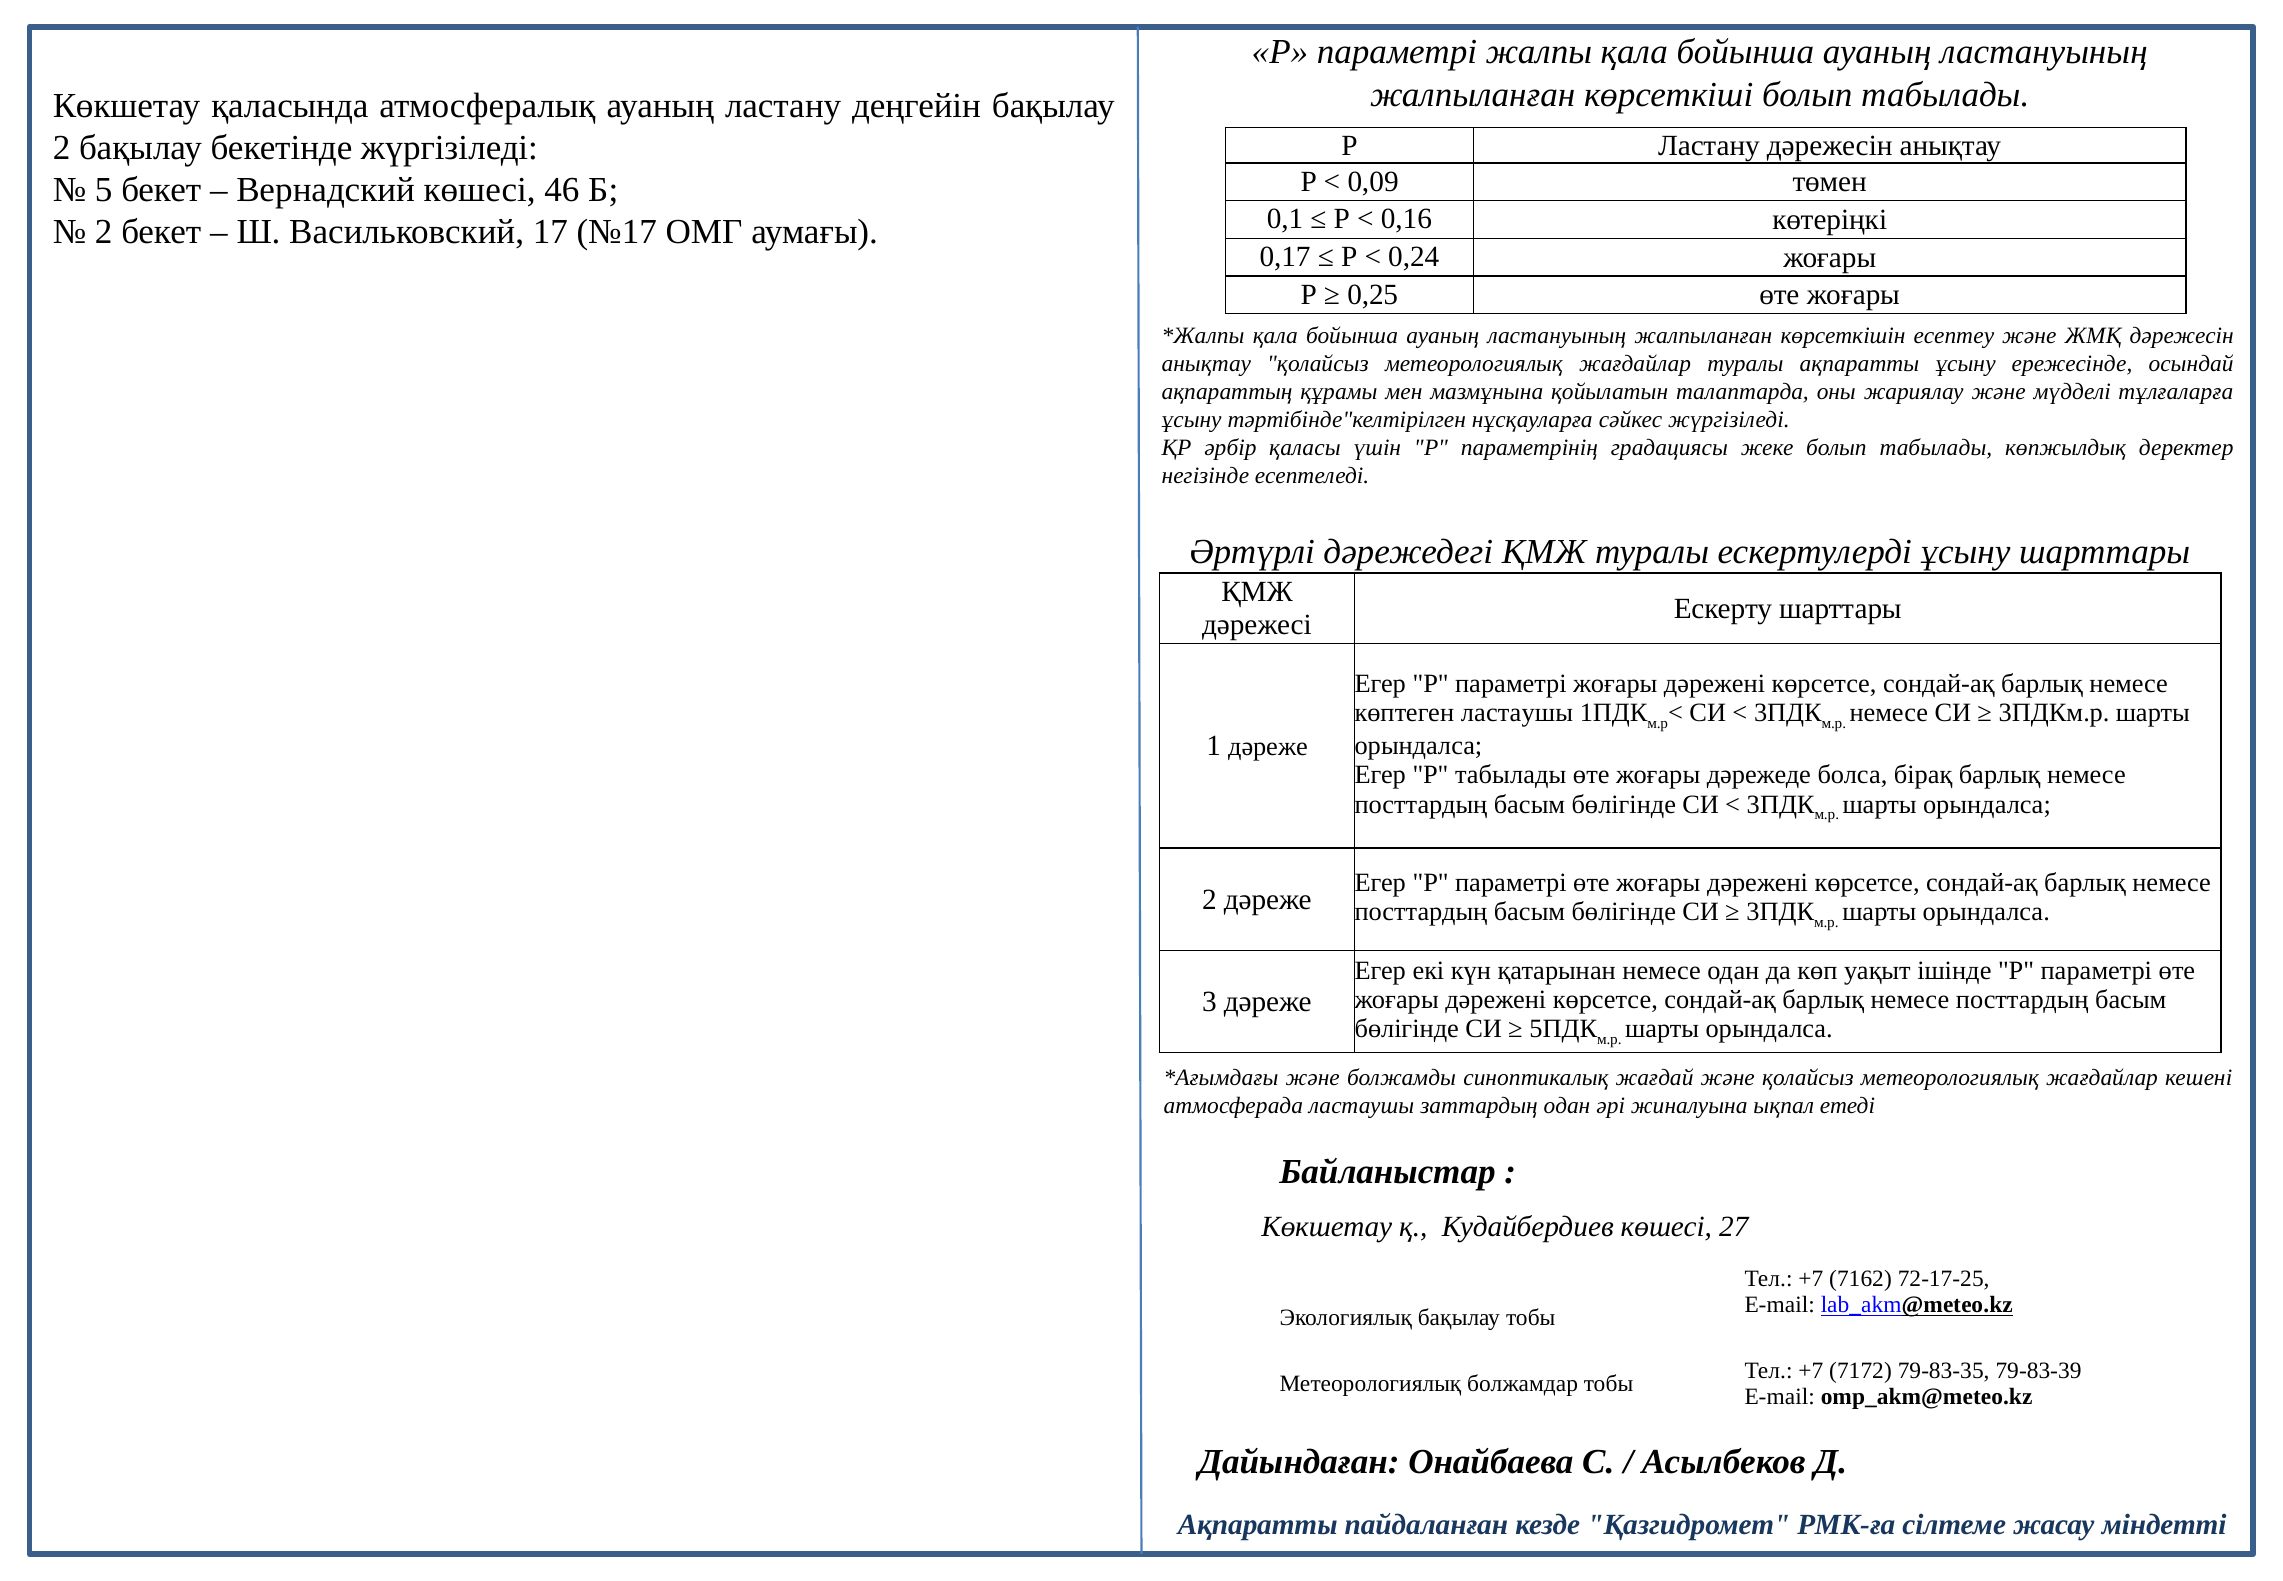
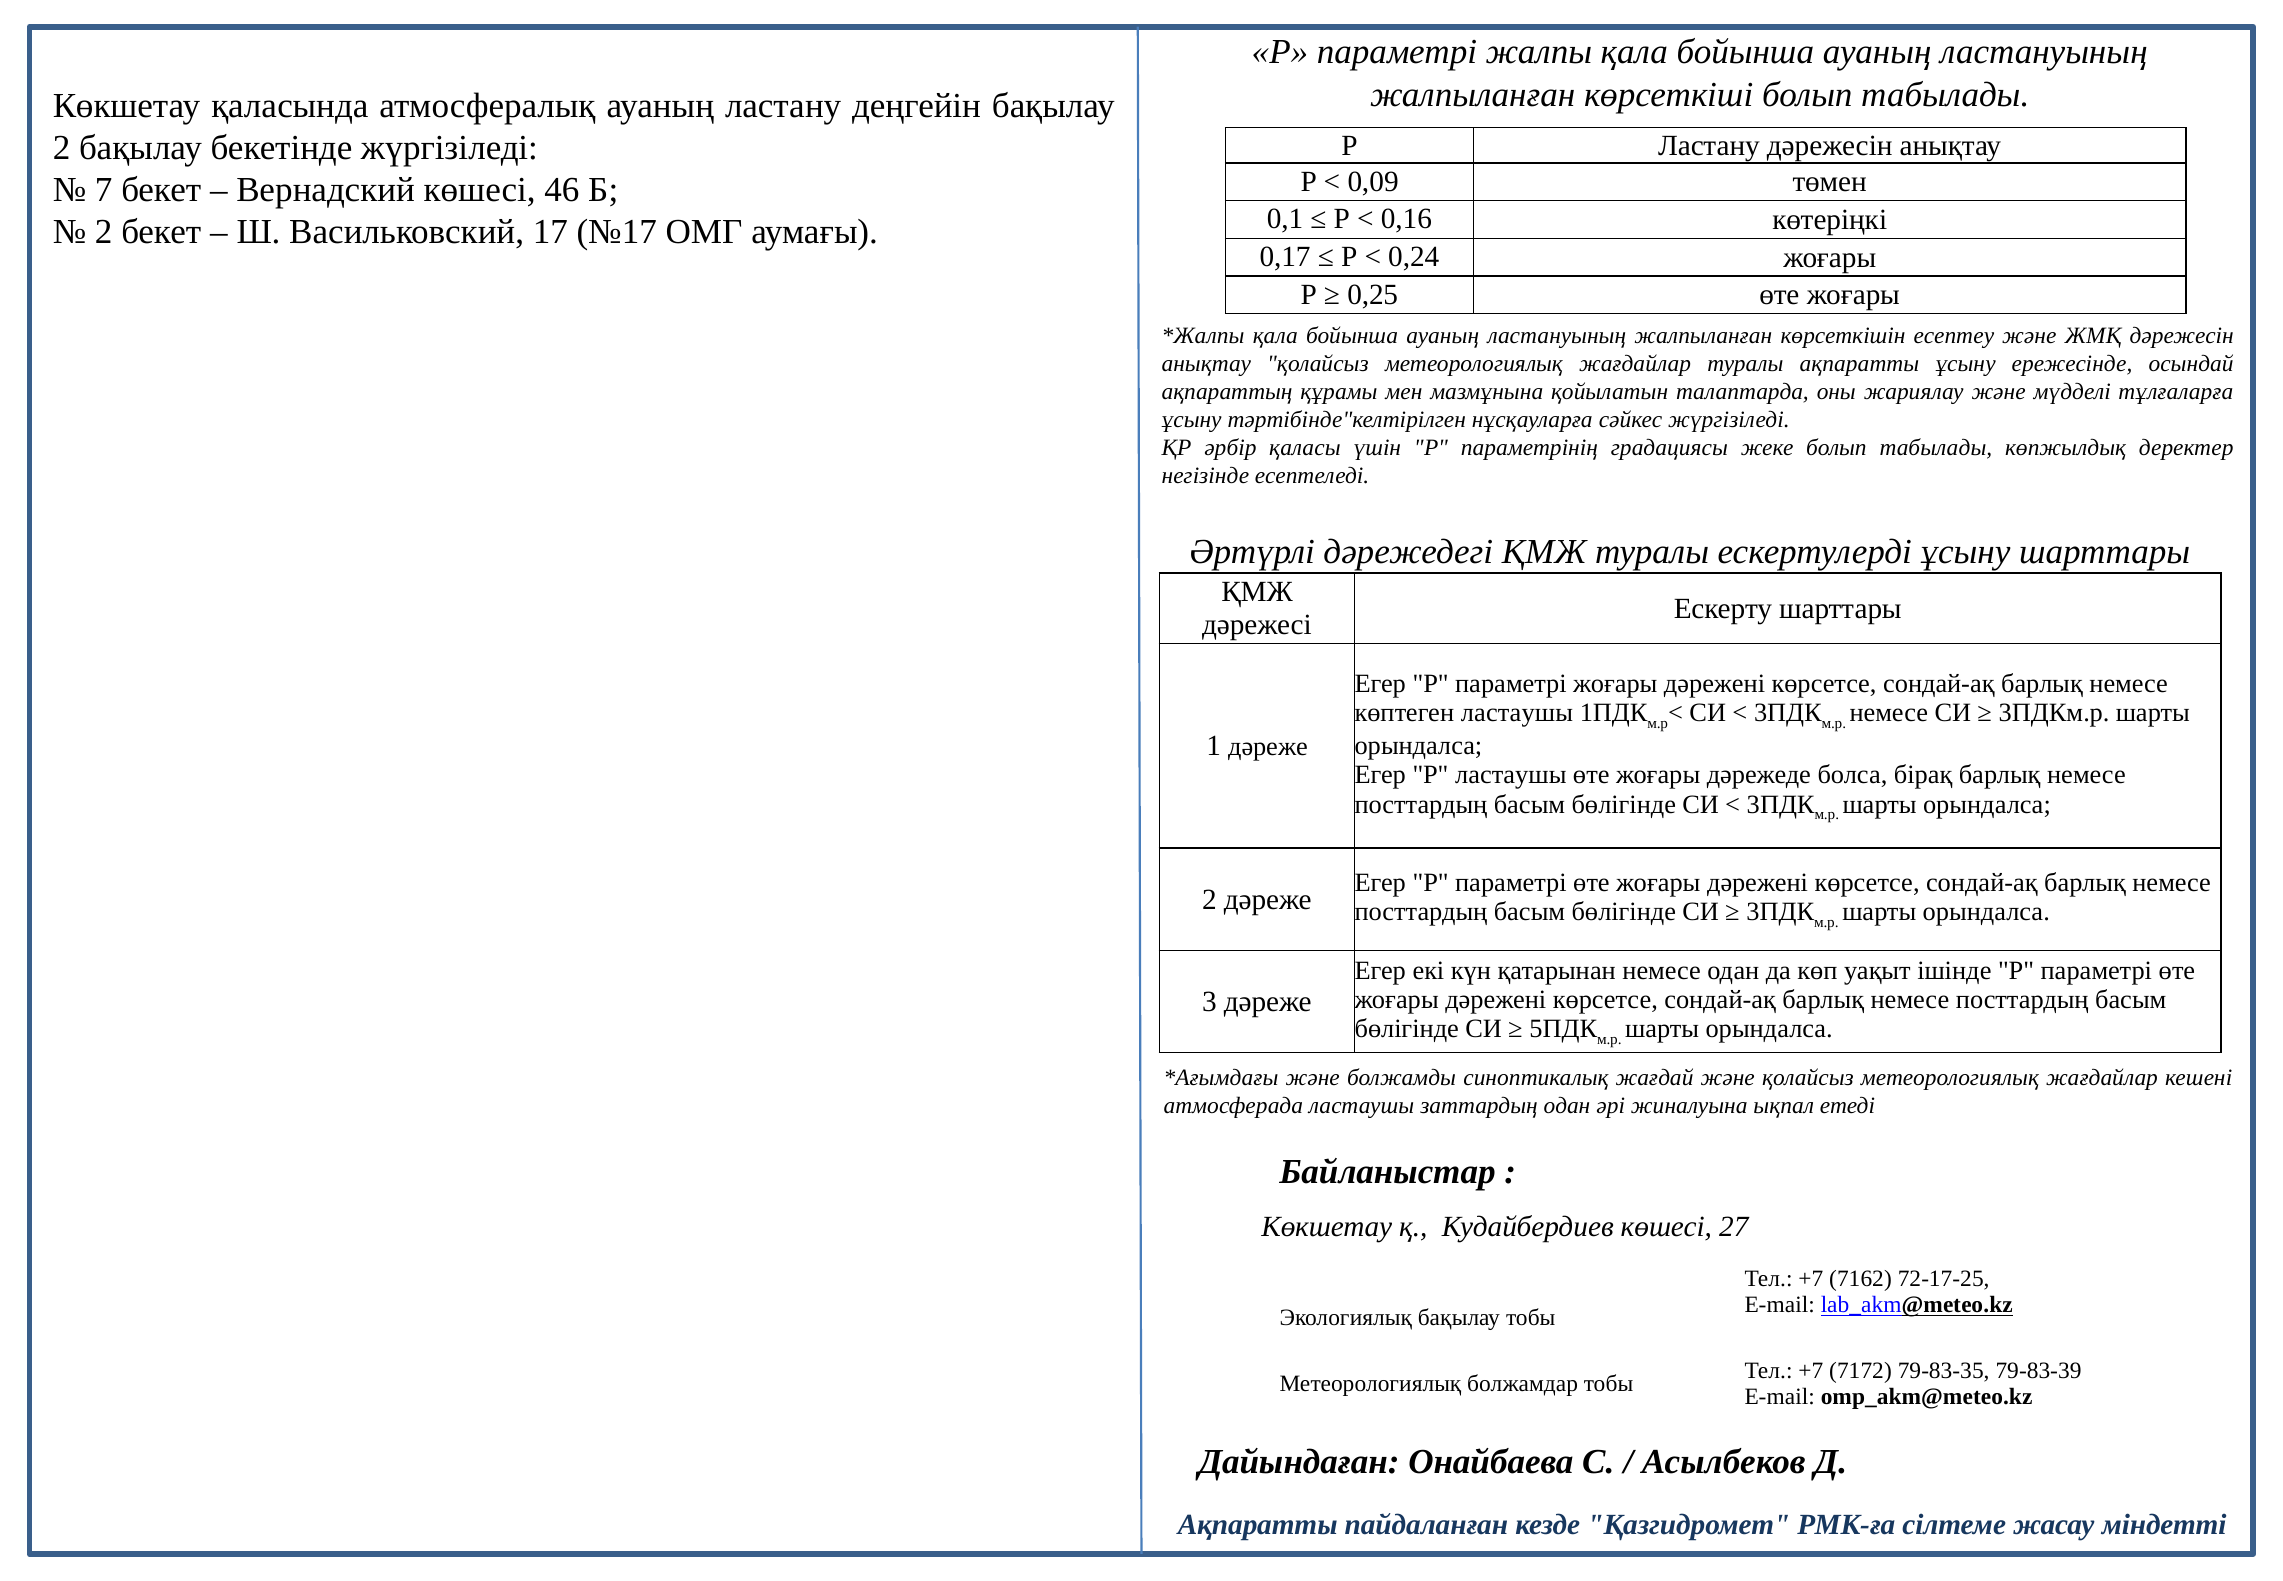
5: 5 -> 7
P табылады: табылады -> ластаушы
